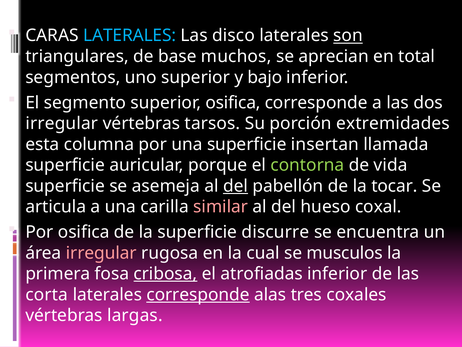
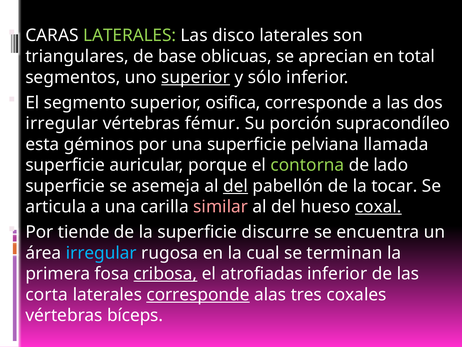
LATERALES at (130, 36) colour: light blue -> light green
son underline: present -> none
muchos: muchos -> oblicuas
superior at (196, 77) underline: none -> present
bajo: bajo -> sólo
tarsos: tarsos -> fémur
extremidades: extremidades -> supracondíleo
columna: columna -> géminos
insertan: insertan -> pelviana
vida: vida -> lado
coxal underline: none -> present
Por osifica: osifica -> tiende
irregular at (101, 253) colour: pink -> light blue
musculos: musculos -> terminan
largas: largas -> bíceps
